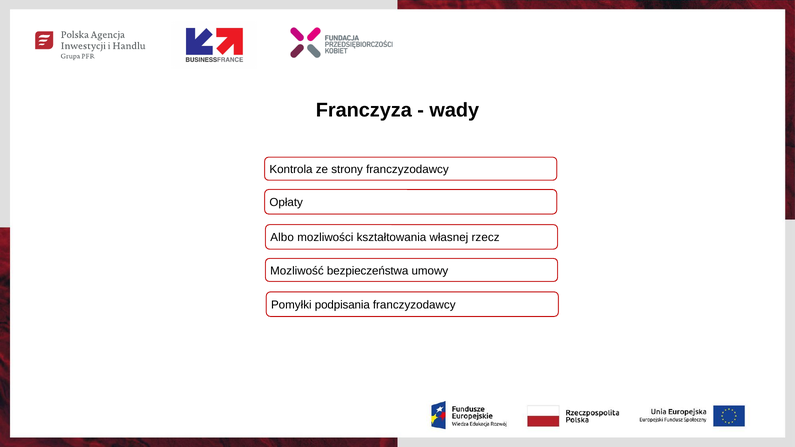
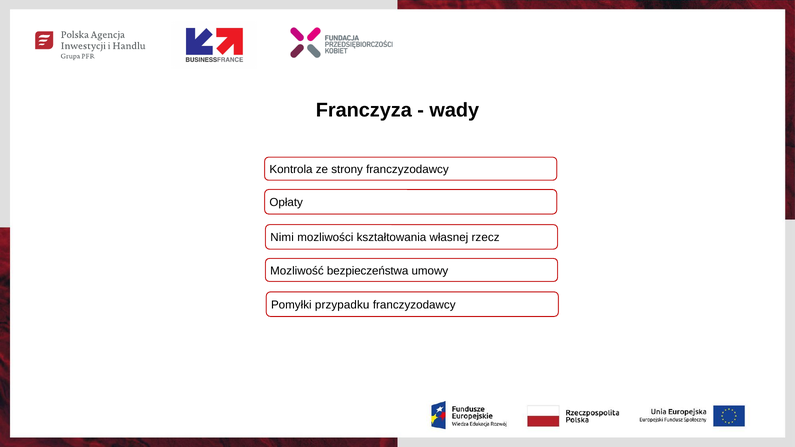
Albo: Albo -> Nimi
podpisania: podpisania -> przypadku
